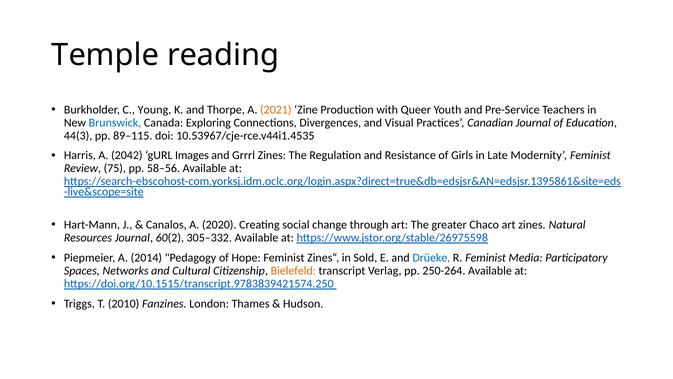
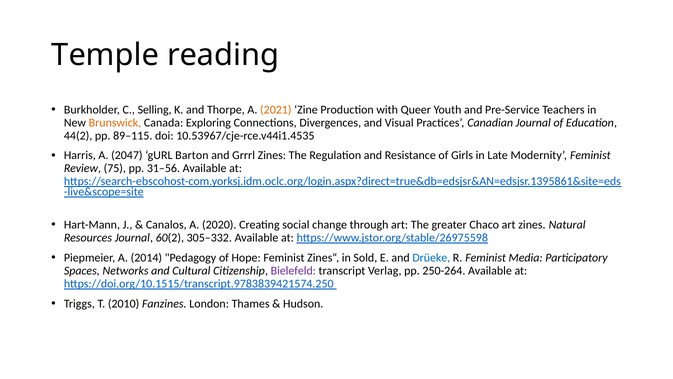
Young: Young -> Selling
Brunswick colour: blue -> orange
44(3: 44(3 -> 44(2
2042: 2042 -> 2047
Images: Images -> Barton
58–56: 58–56 -> 31–56
Bielefeld colour: orange -> purple
